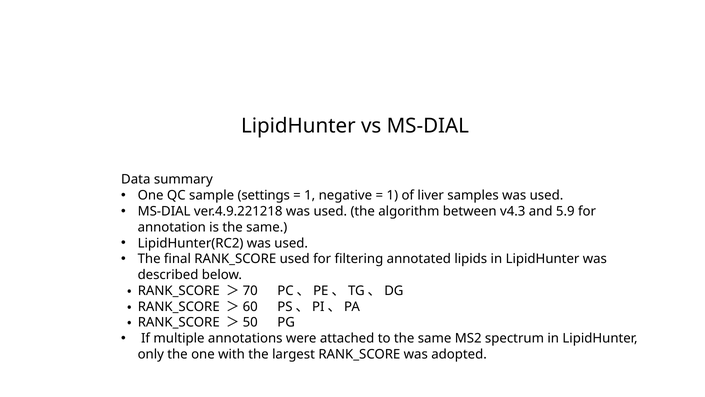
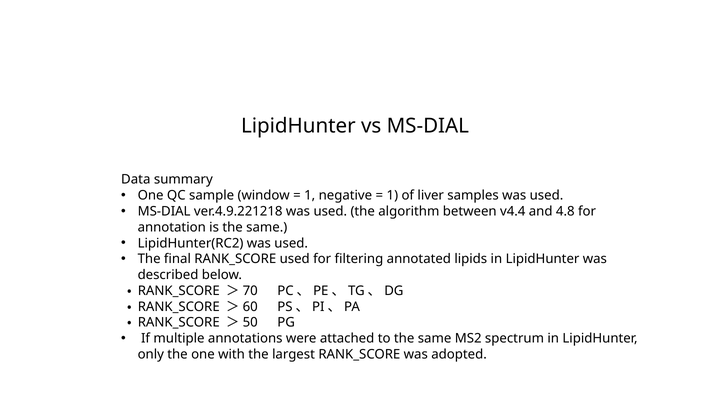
settings: settings -> window
v4.3: v4.3 -> v4.4
5.9: 5.9 -> 4.8
